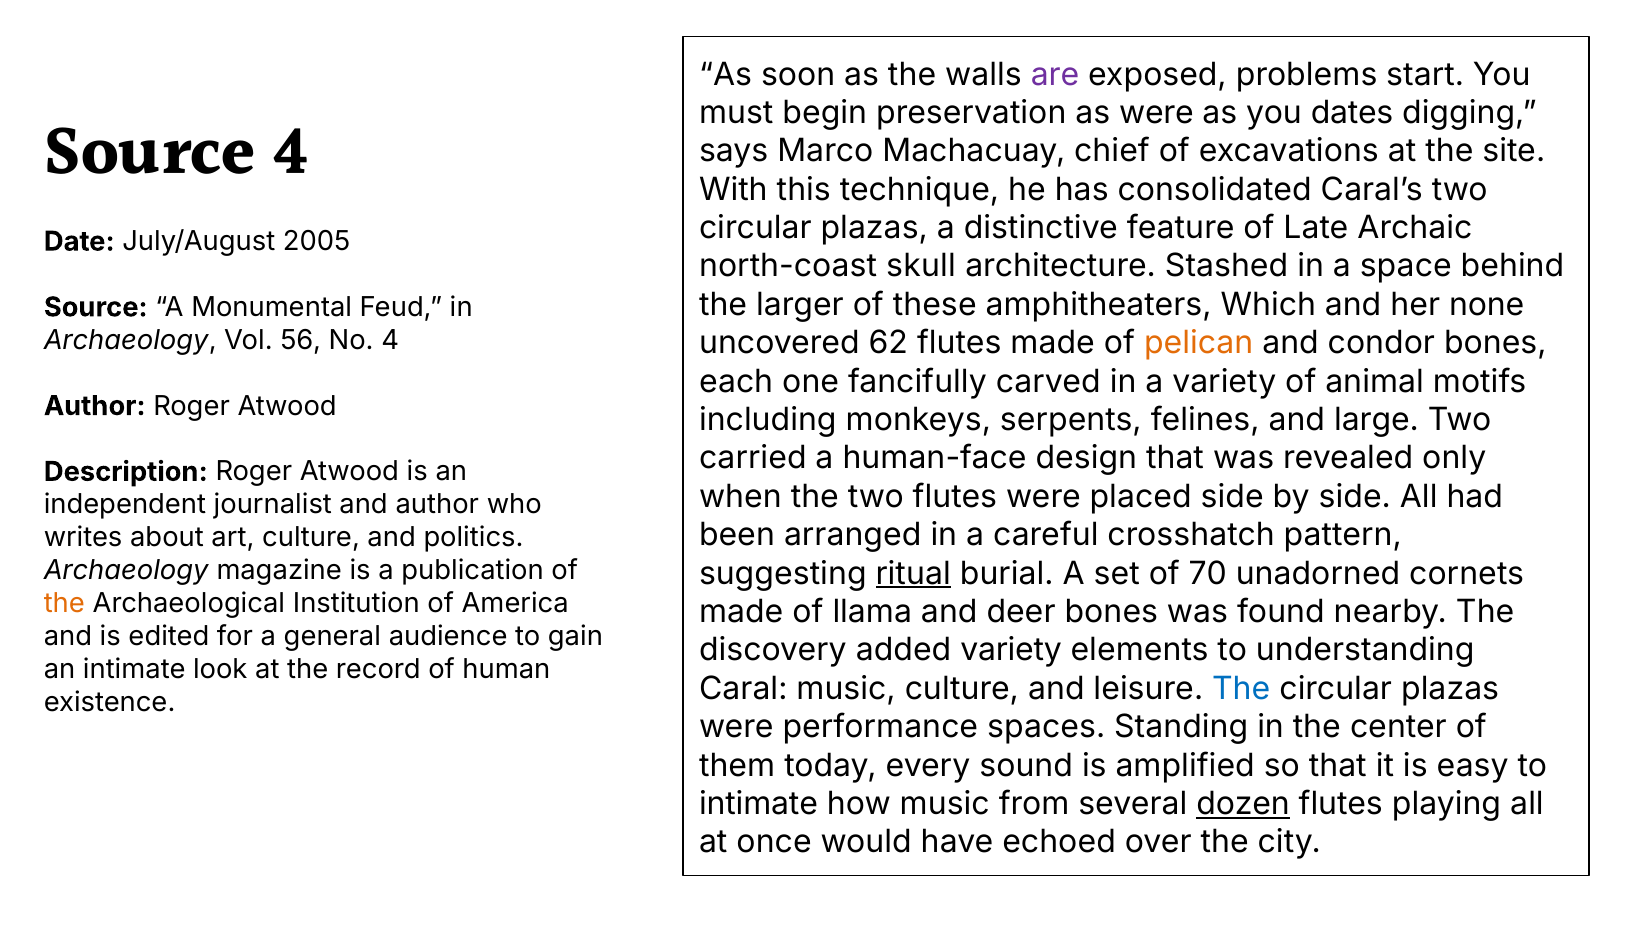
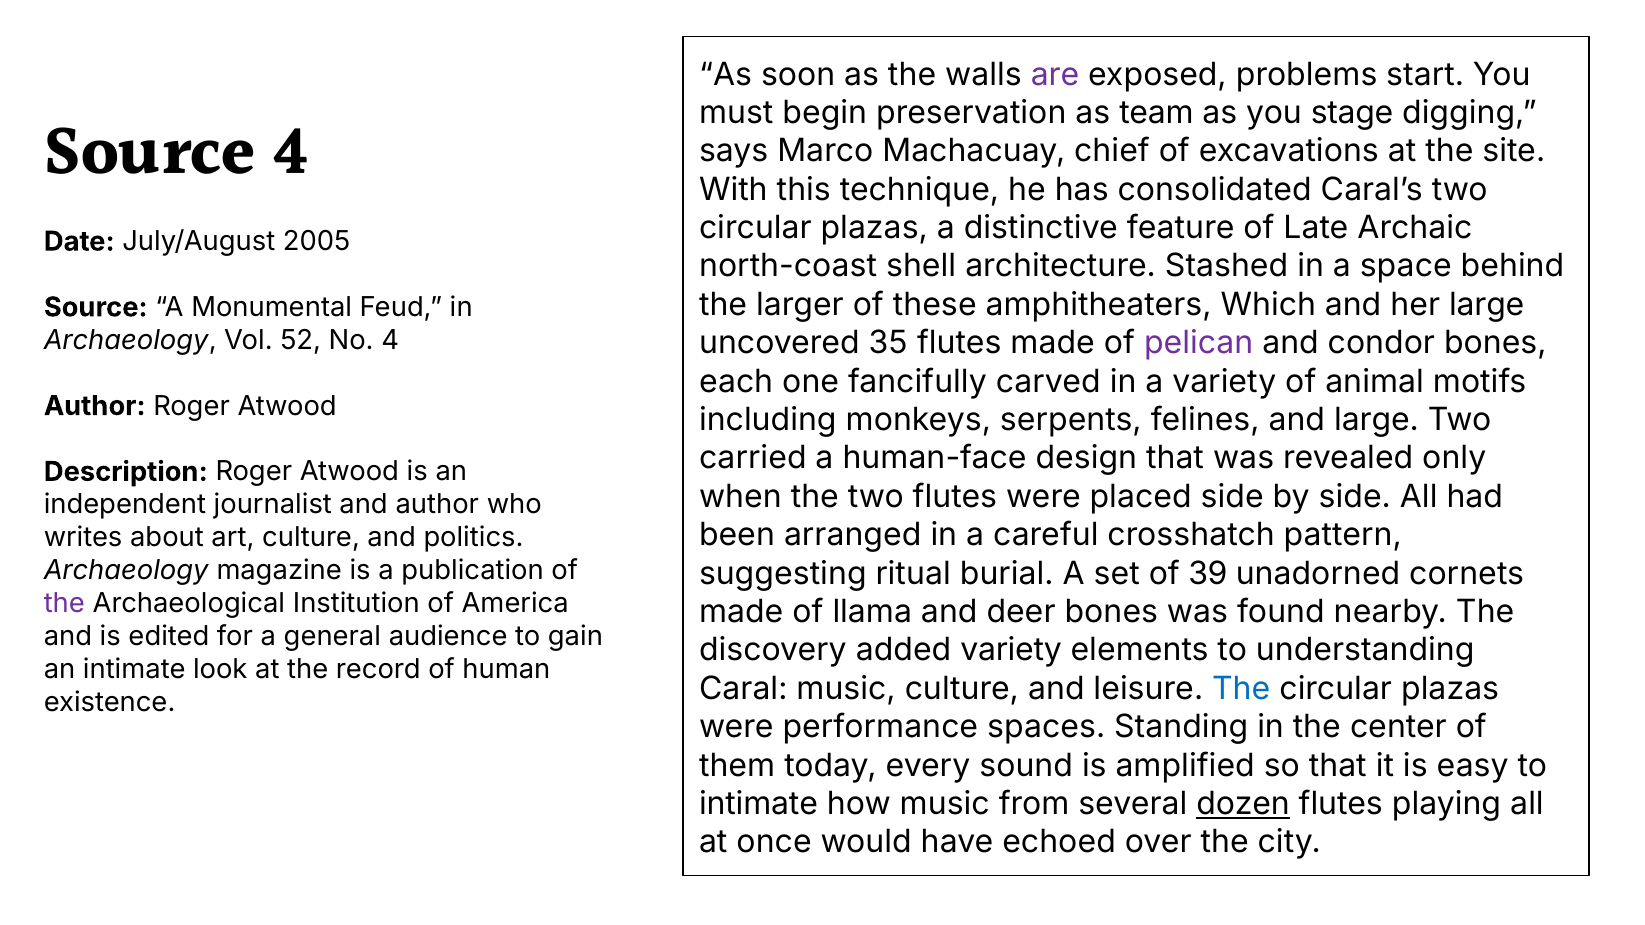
as were: were -> team
dates: dates -> stage
skull: skull -> shell
her none: none -> large
56: 56 -> 52
62: 62 -> 35
pelican colour: orange -> purple
ritual underline: present -> none
70: 70 -> 39
the at (64, 604) colour: orange -> purple
